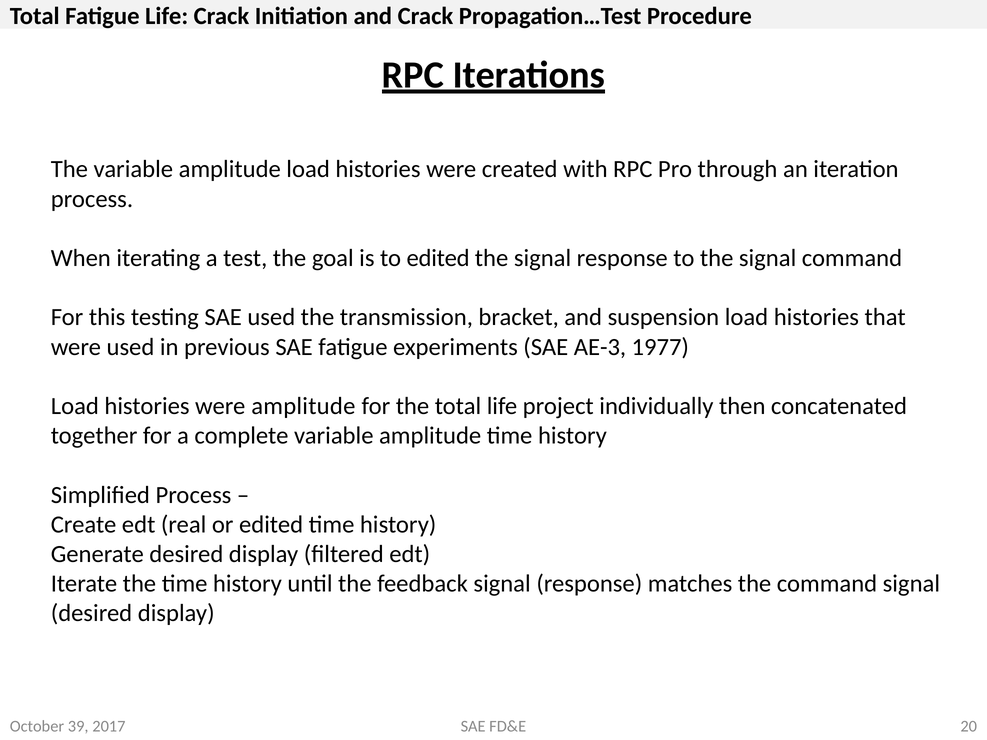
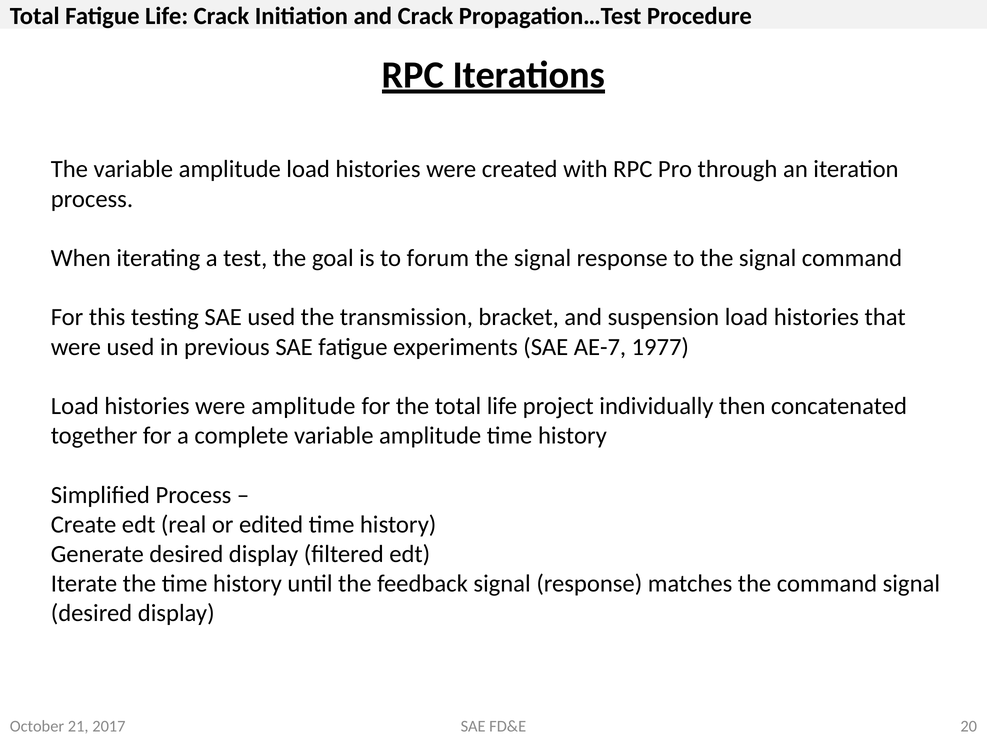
to edited: edited -> forum
AE-3: AE-3 -> AE-7
39: 39 -> 21
